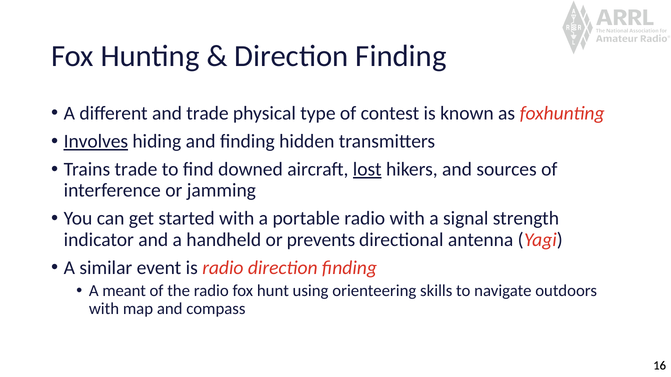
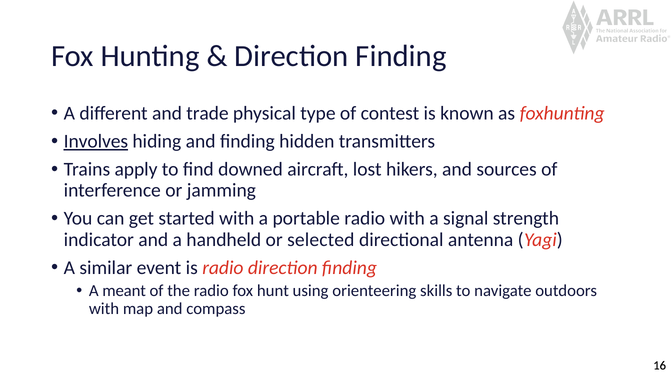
Trains trade: trade -> apply
lost underline: present -> none
prevents: prevents -> selected
